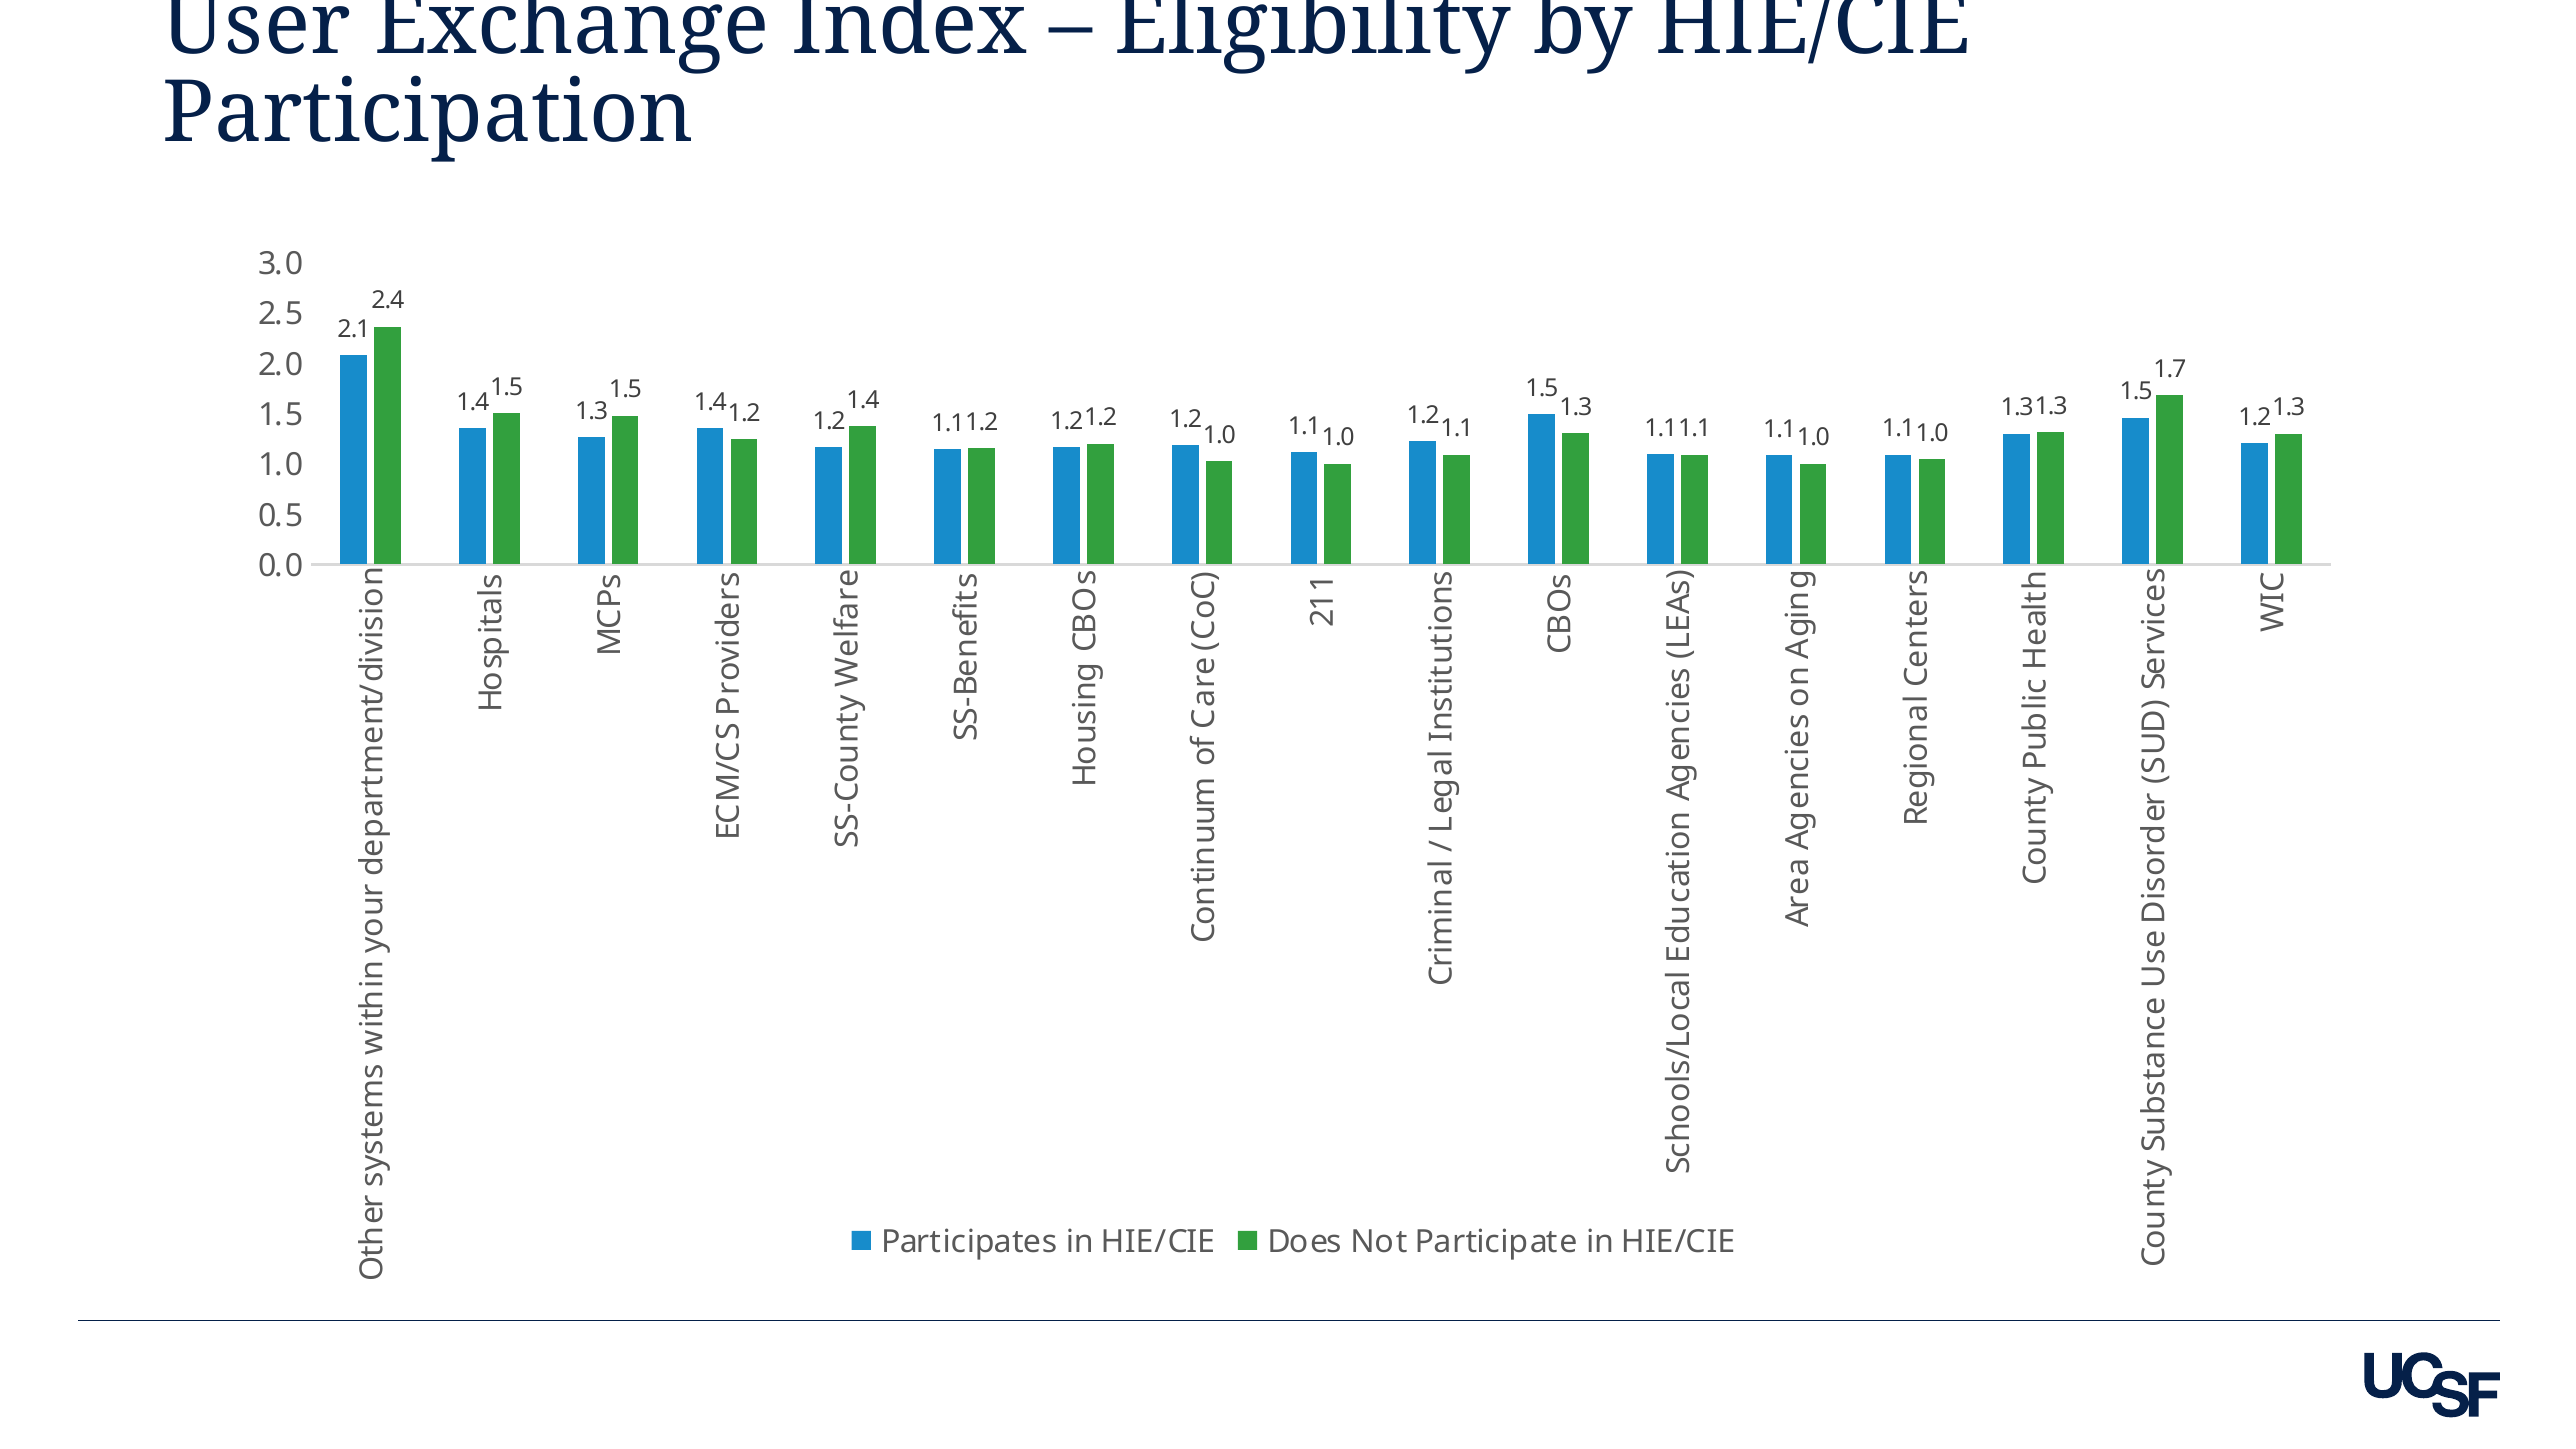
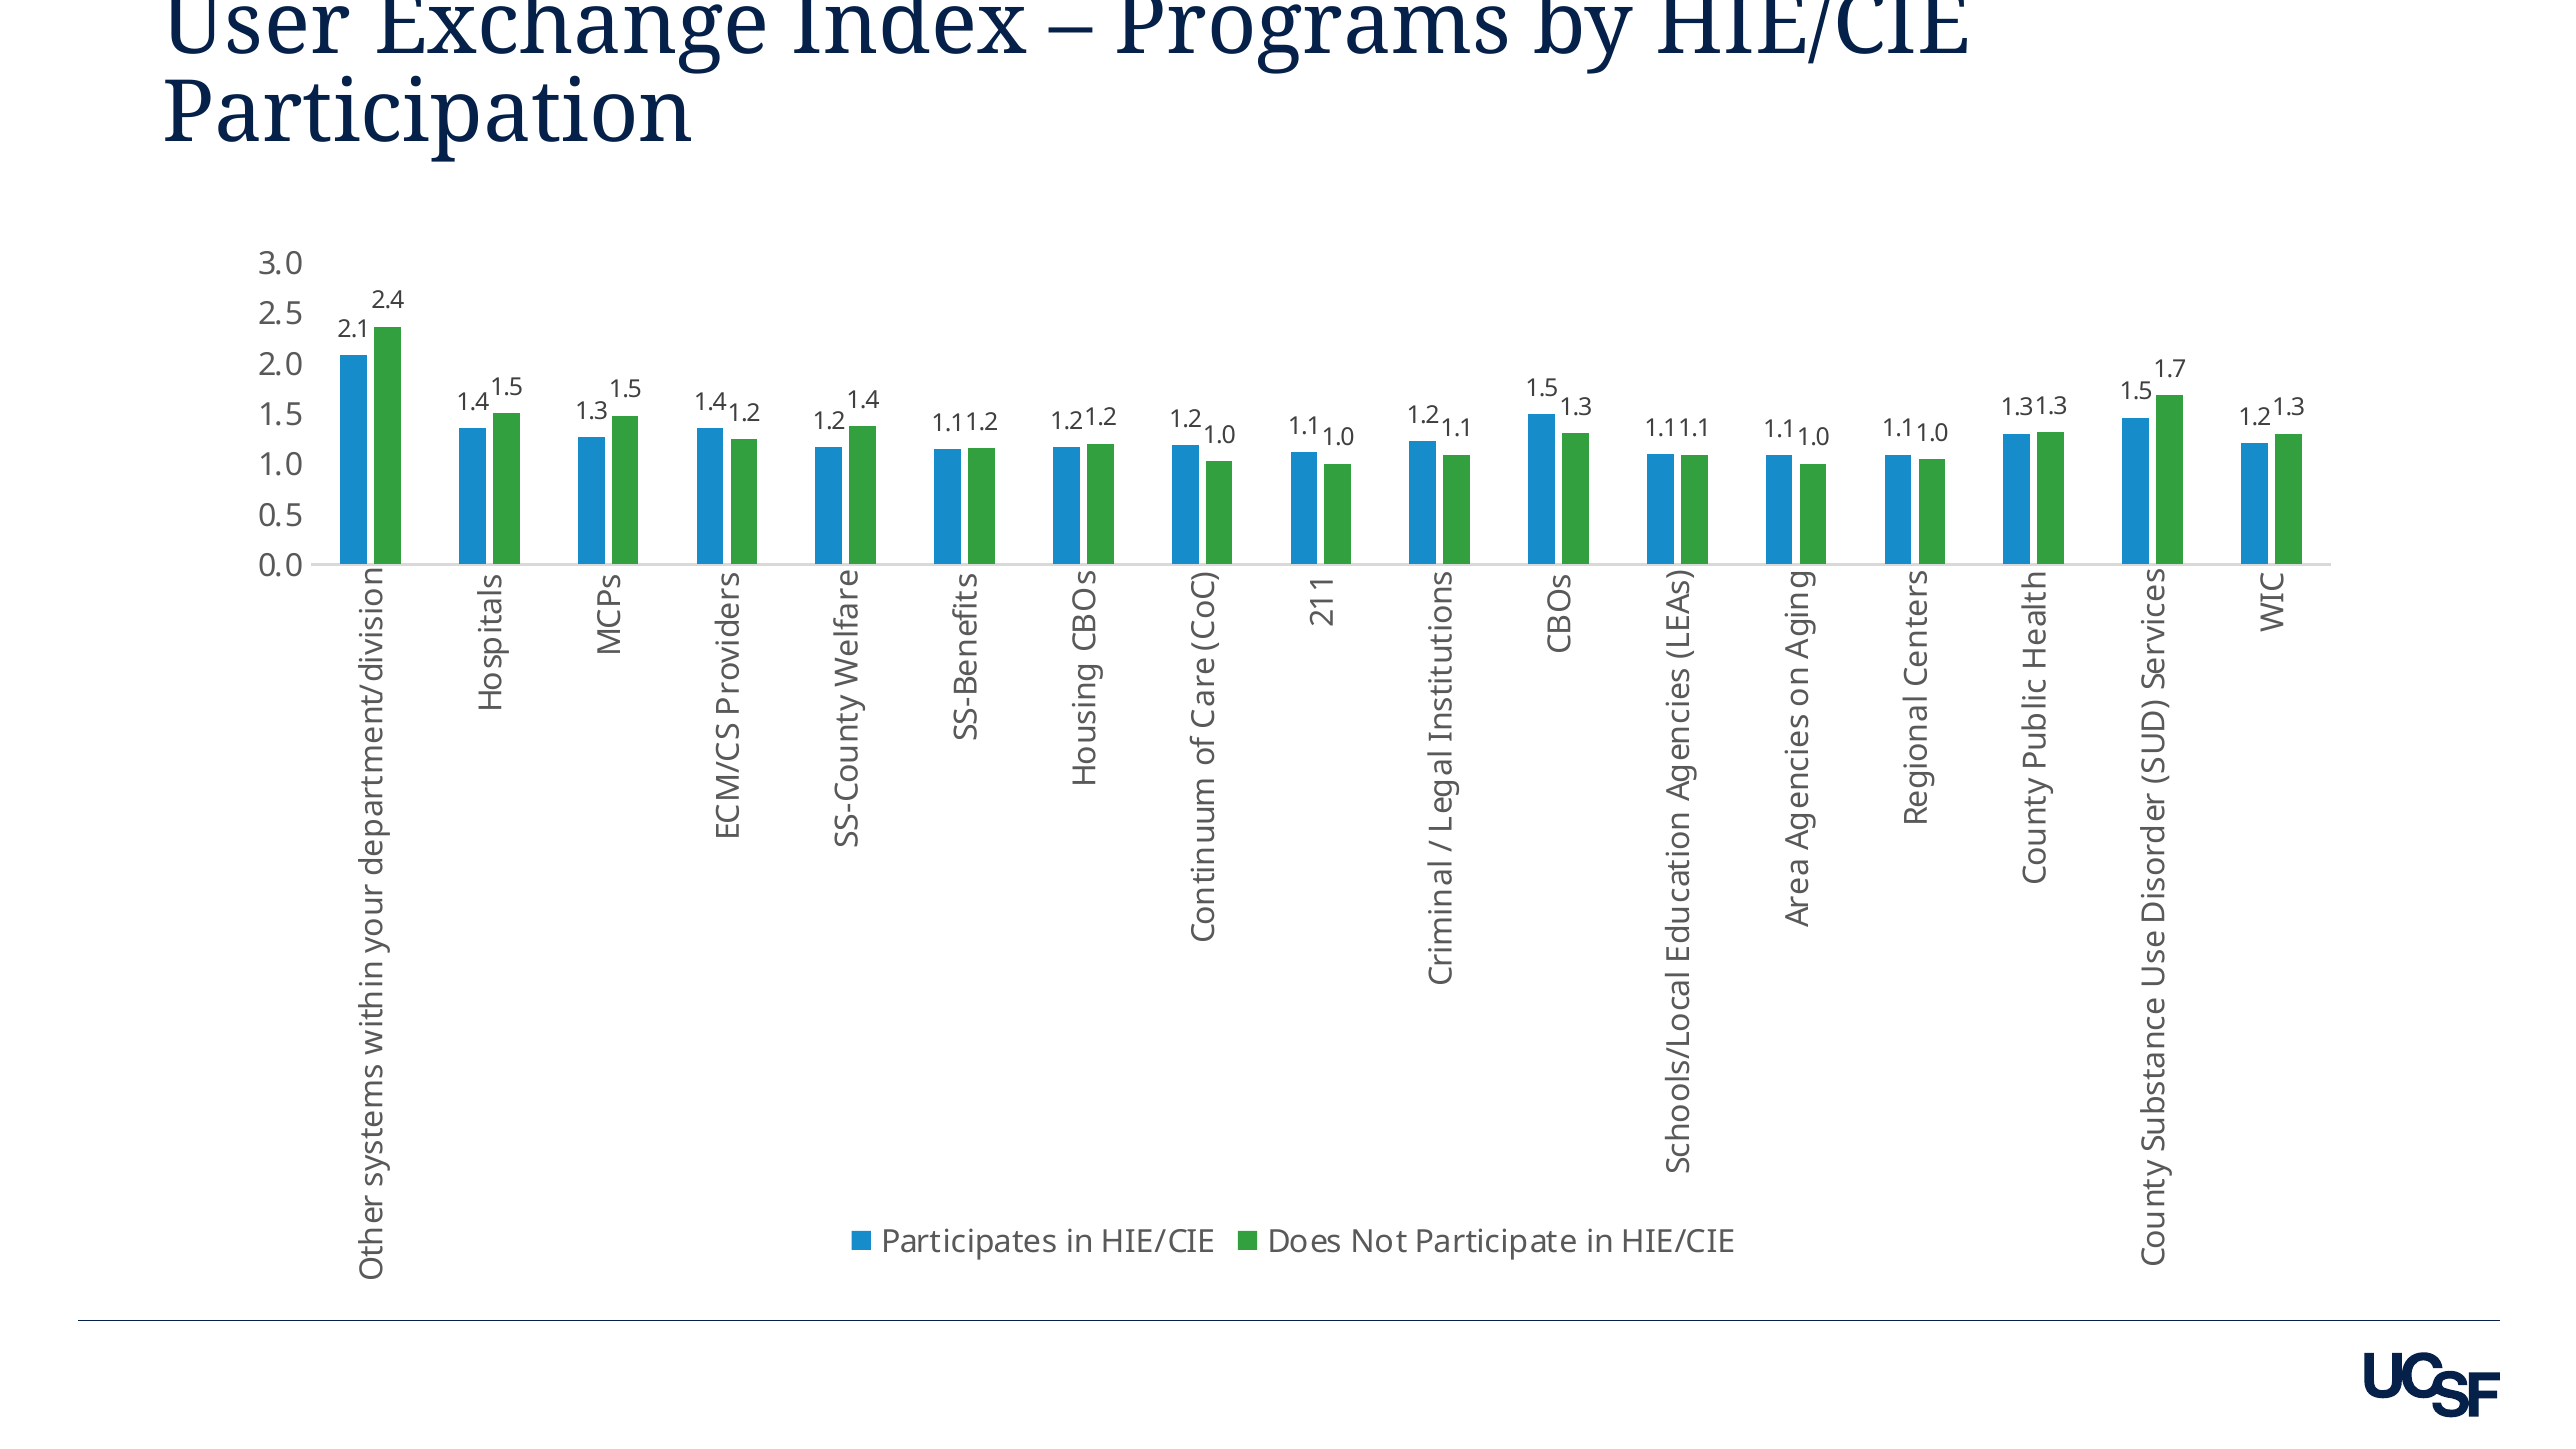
Eligibility: Eligibility -> Programs
